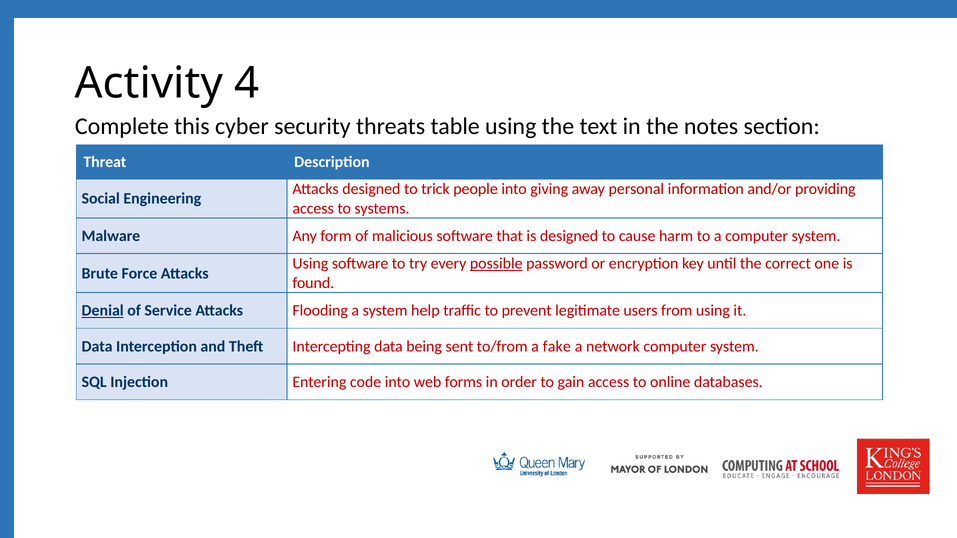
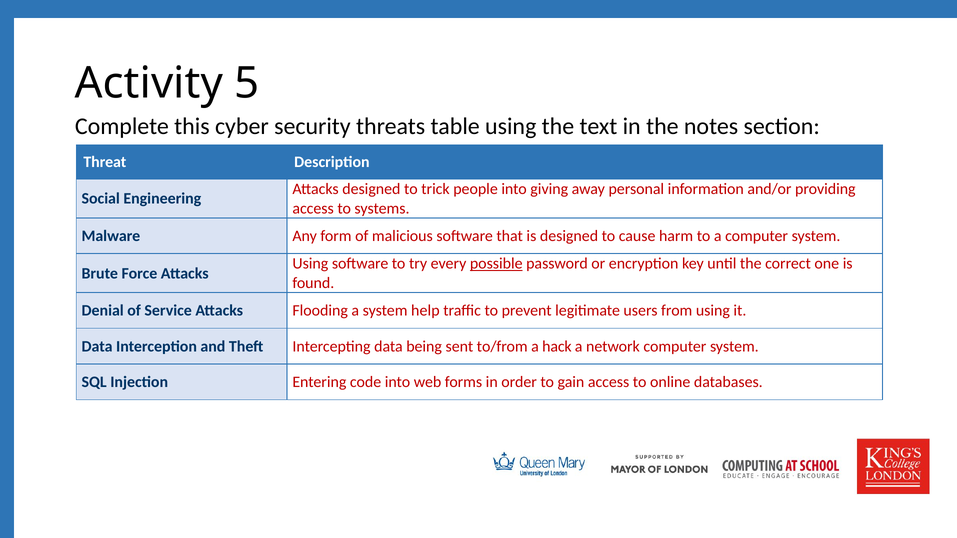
4: 4 -> 5
Denial underline: present -> none
fake: fake -> hack
